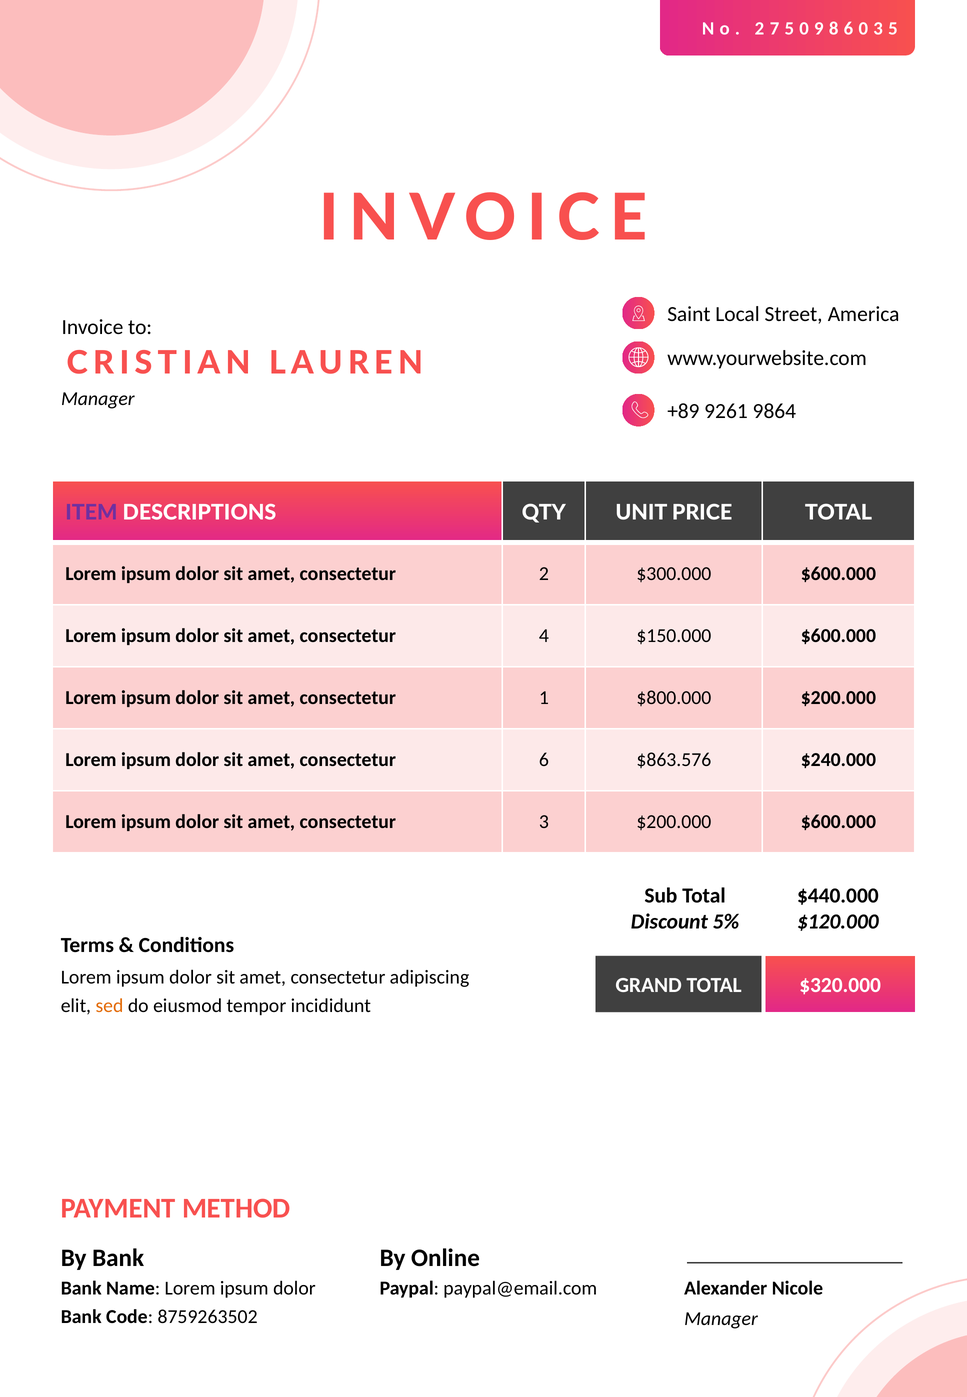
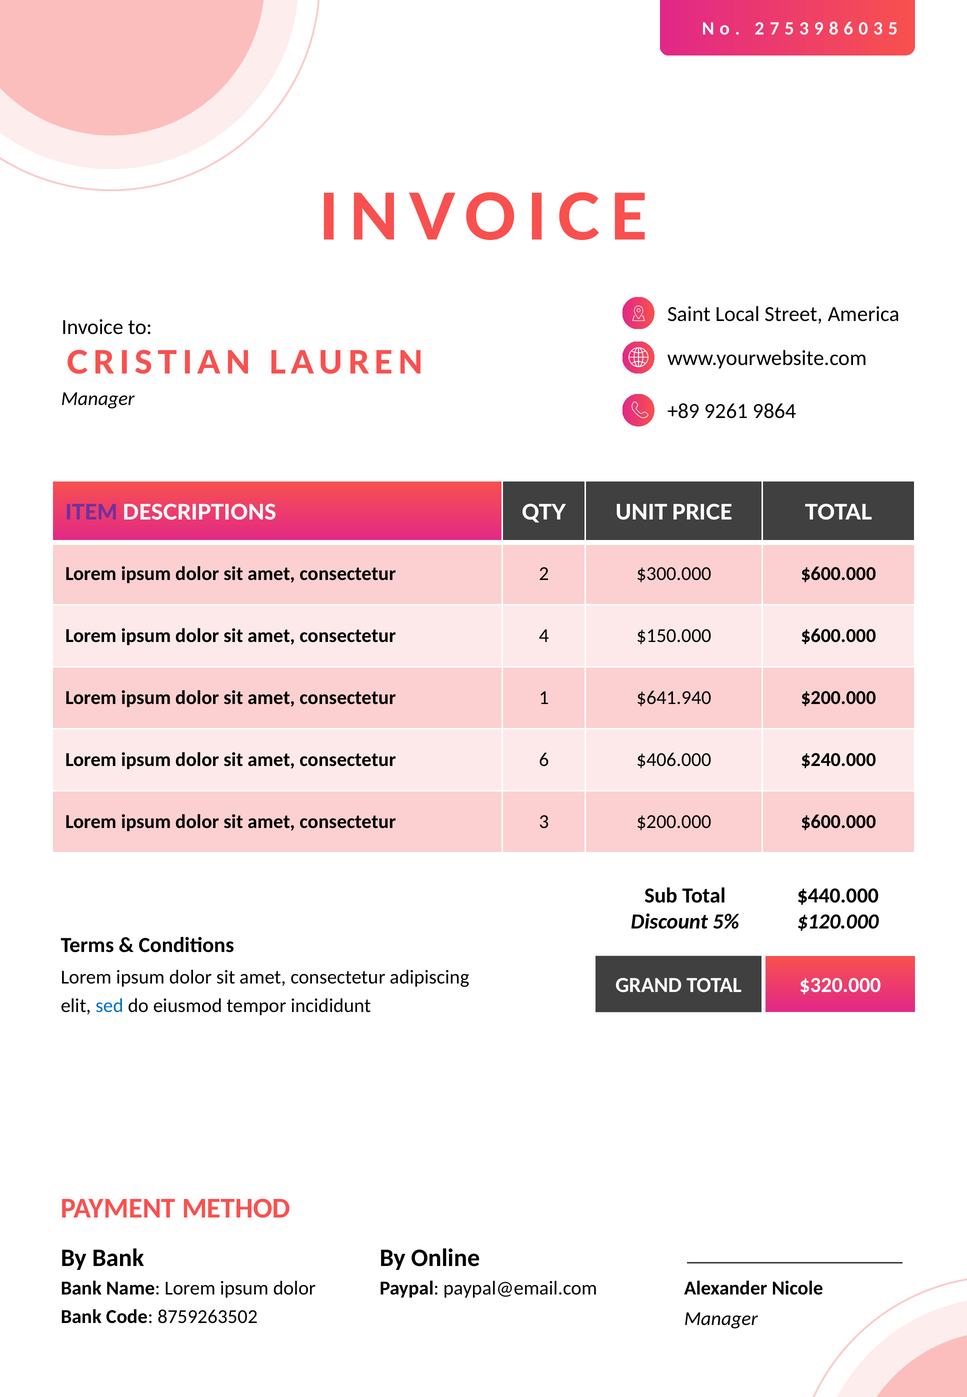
0 at (804, 29): 0 -> 3
$800.000: $800.000 -> $641.940
$863.576: $863.576 -> $406.000
sed colour: orange -> blue
